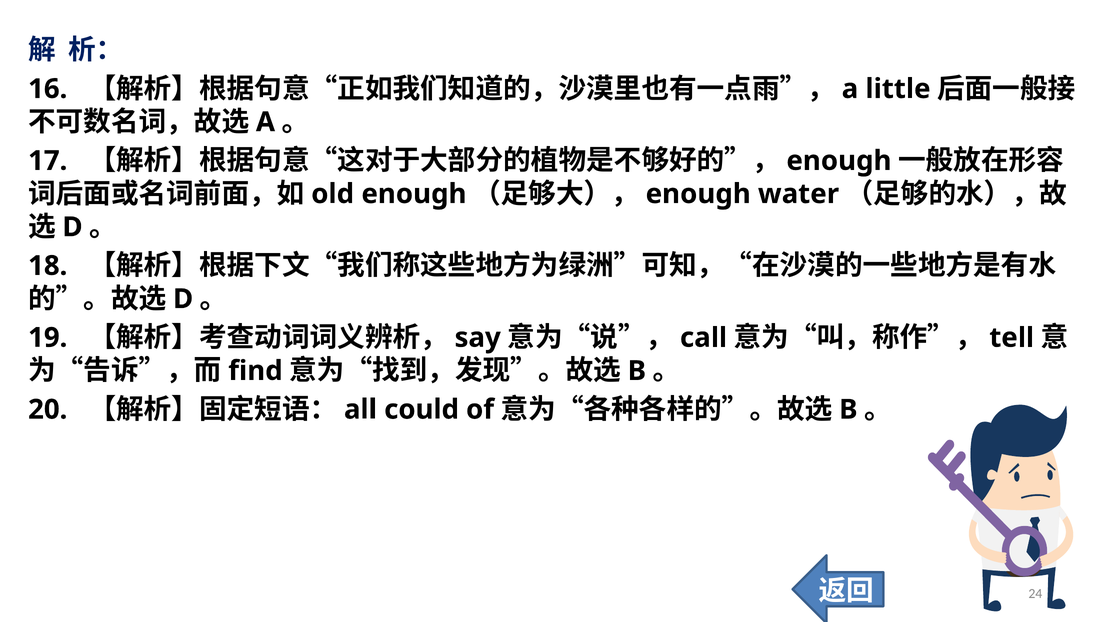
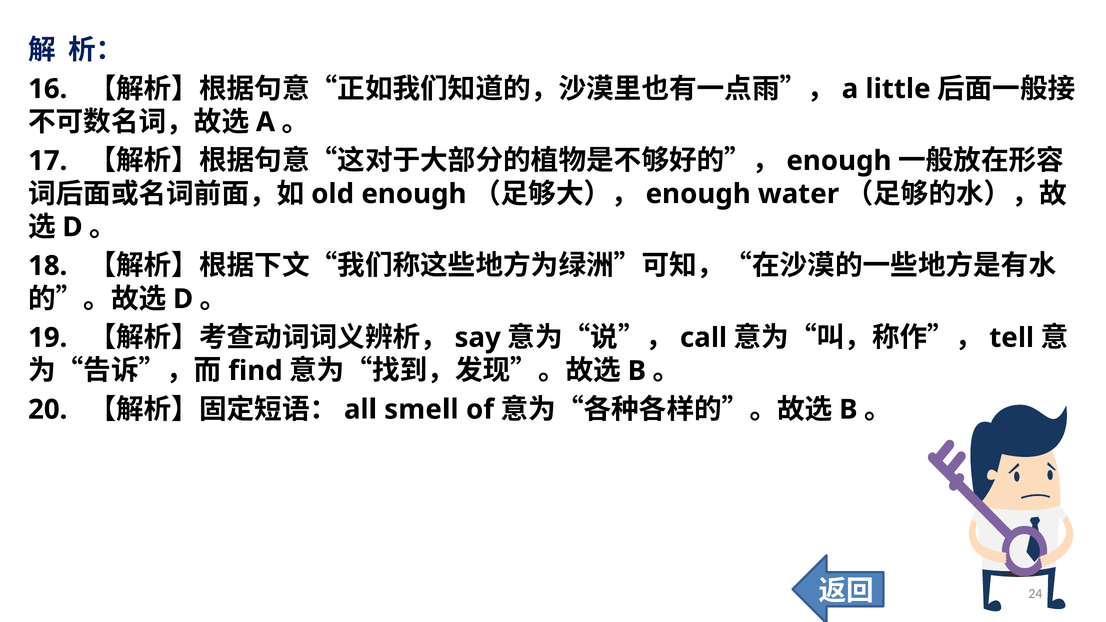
could: could -> smell
